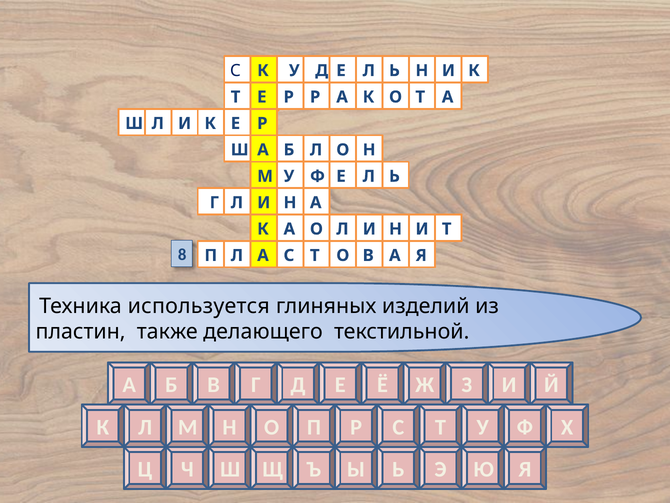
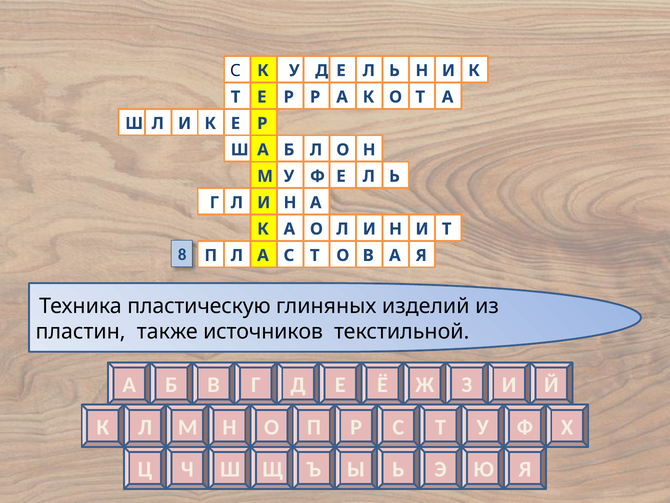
используется: используется -> пластическую
делающего: делающего -> источников
